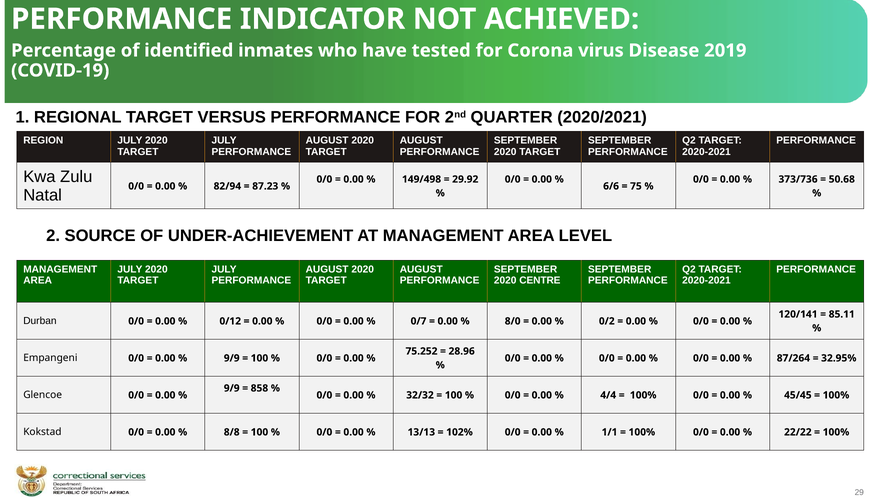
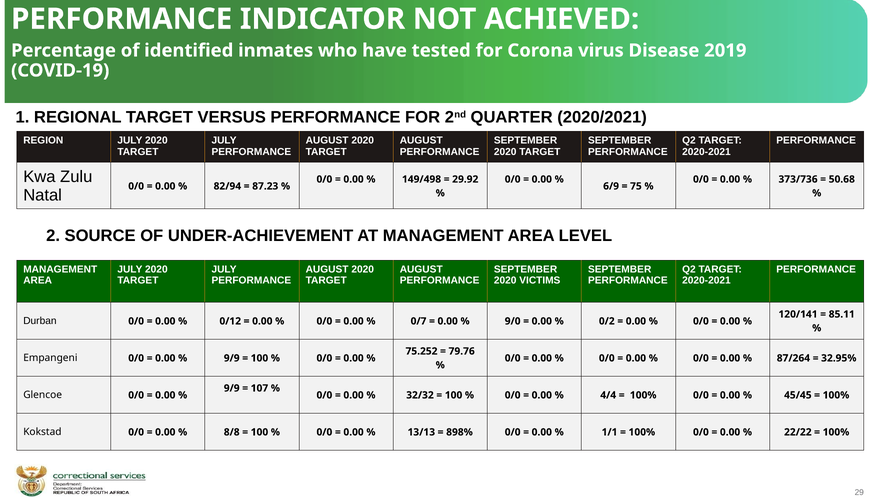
6/6: 6/6 -> 6/9
CENTRE: CENTRE -> VICTIMS
8/0: 8/0 -> 9/0
28.96: 28.96 -> 79.76
858: 858 -> 107
102%: 102% -> 898%
